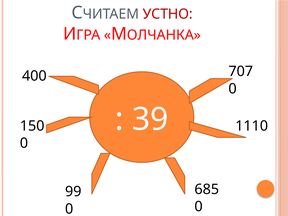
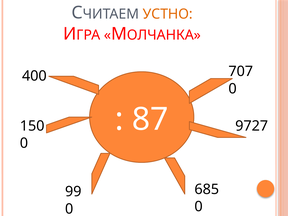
УСТНО colour: red -> orange
39: 39 -> 87
1110: 1110 -> 9727
